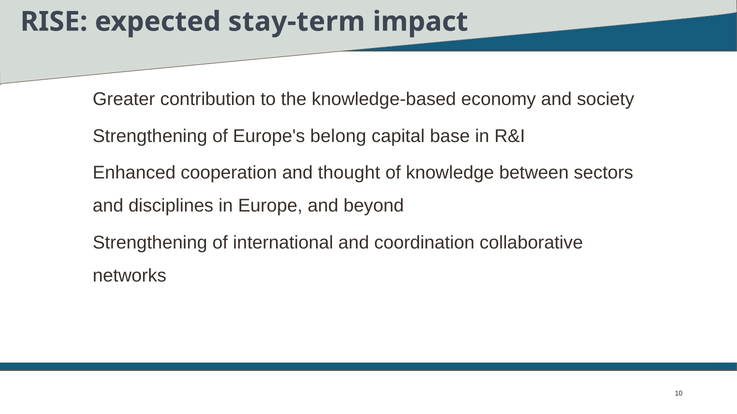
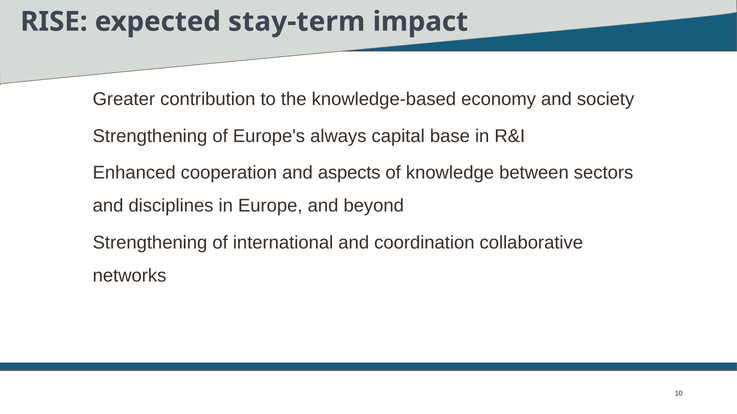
belong: belong -> always
thought: thought -> aspects
